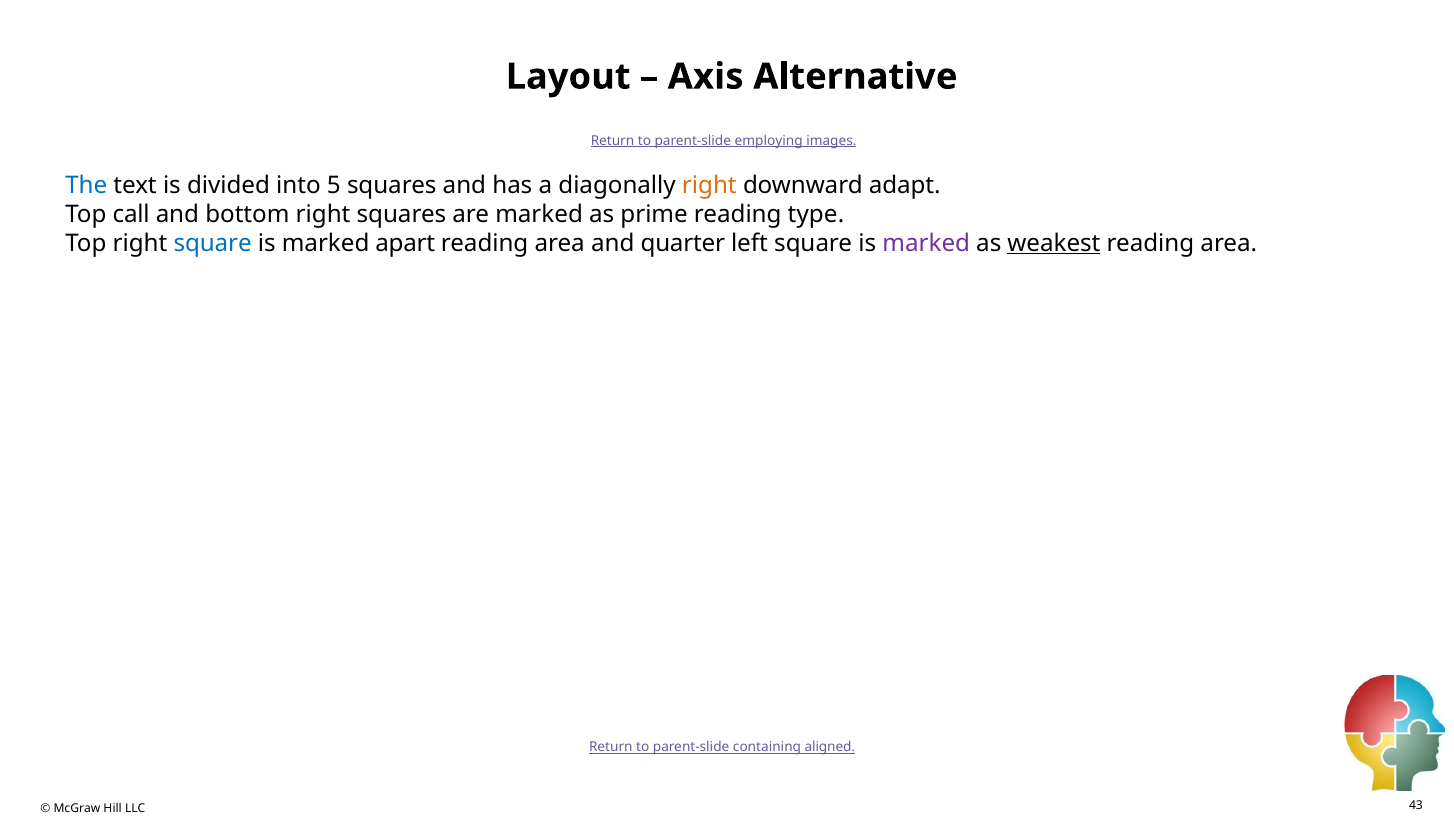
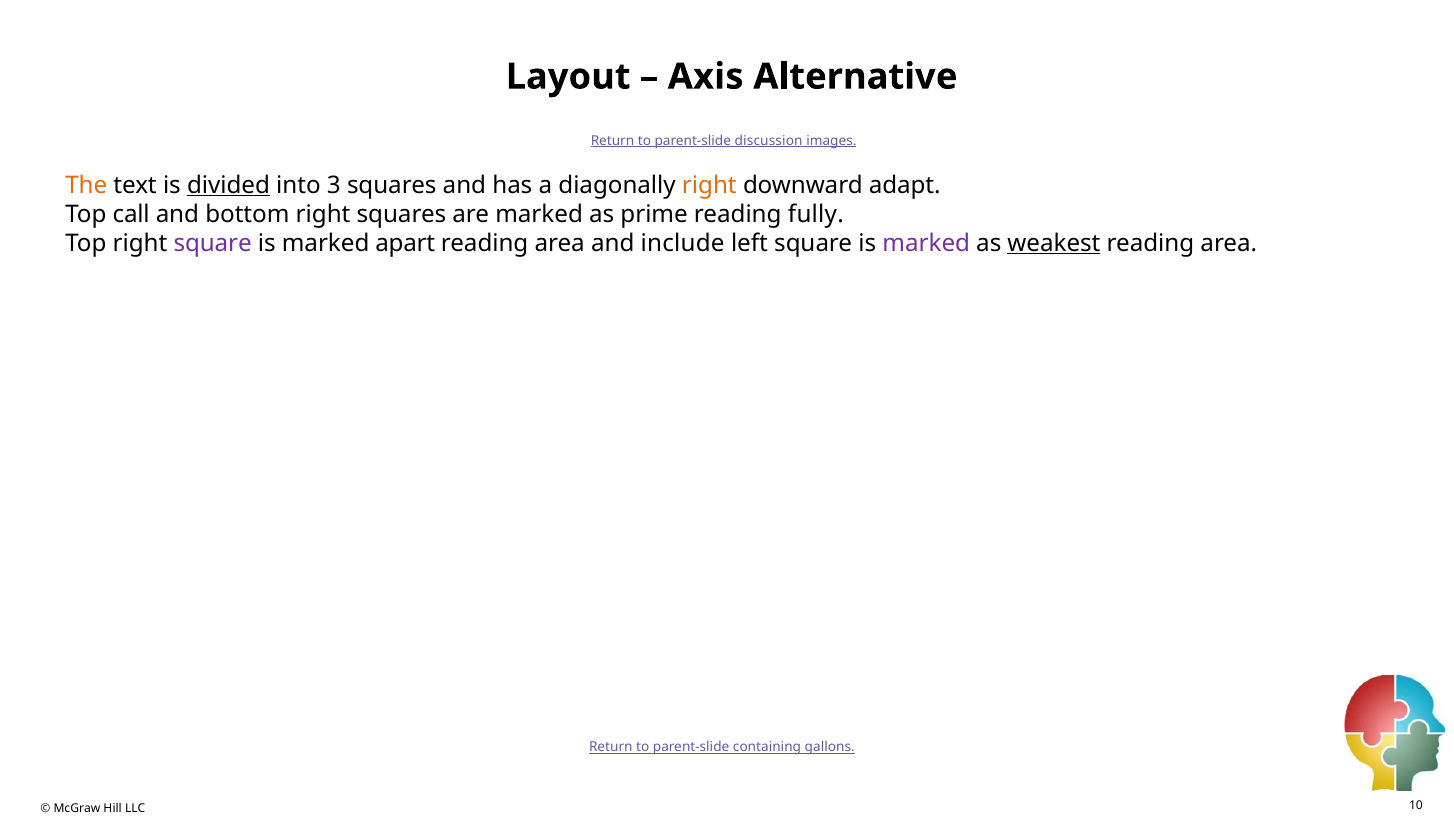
employing: employing -> discussion
The colour: blue -> orange
divided underline: none -> present
5: 5 -> 3
type: type -> fully
square at (213, 243) colour: blue -> purple
quarter: quarter -> include
aligned: aligned -> gallons
43: 43 -> 10
